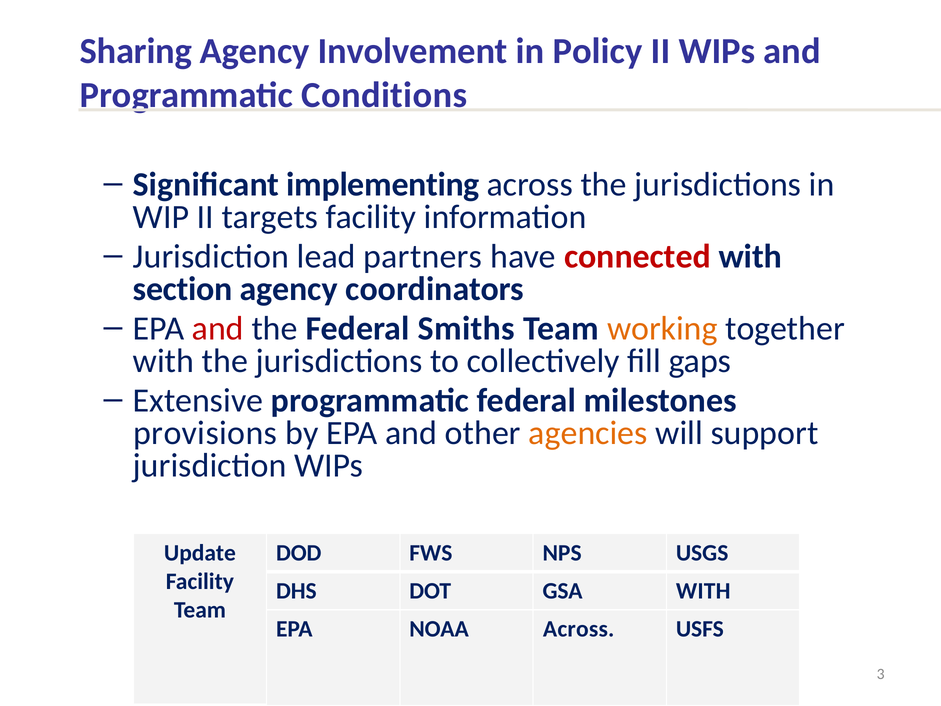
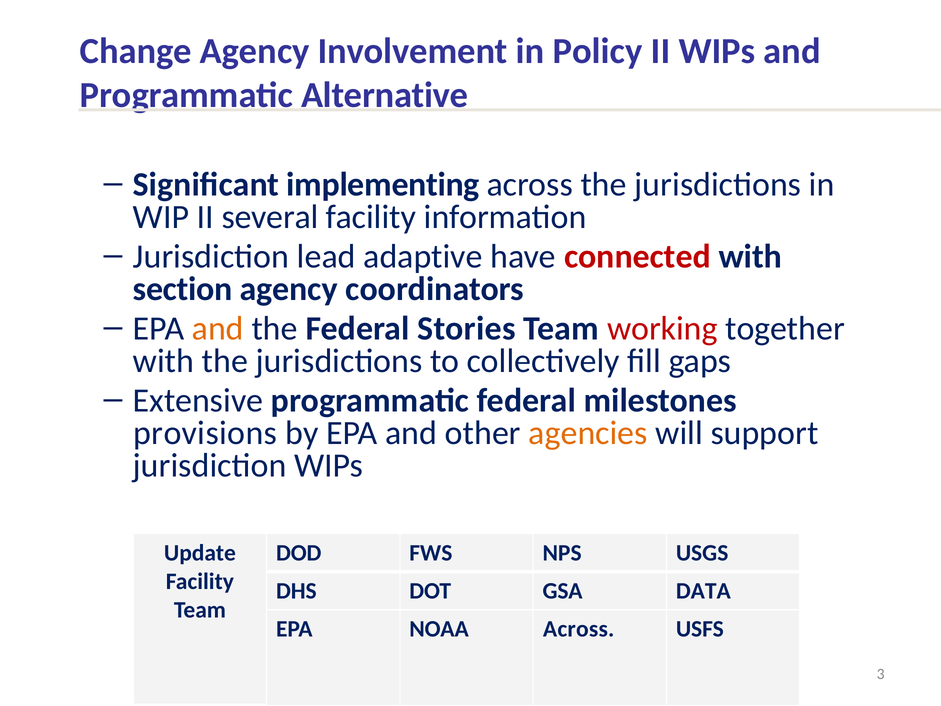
Sharing: Sharing -> Change
Conditions: Conditions -> Alternative
targets: targets -> several
partners: partners -> adaptive
and at (218, 328) colour: red -> orange
Smiths: Smiths -> Stories
working colour: orange -> red
GSA WITH: WITH -> DATA
